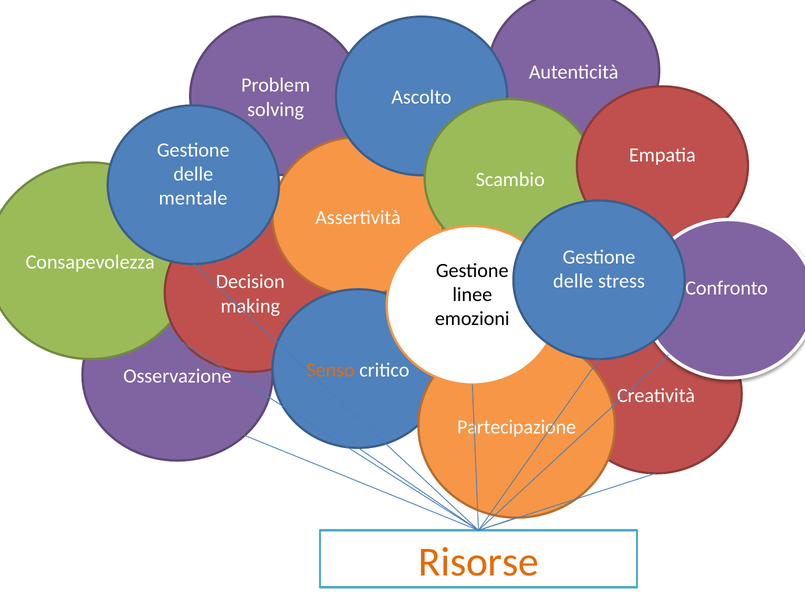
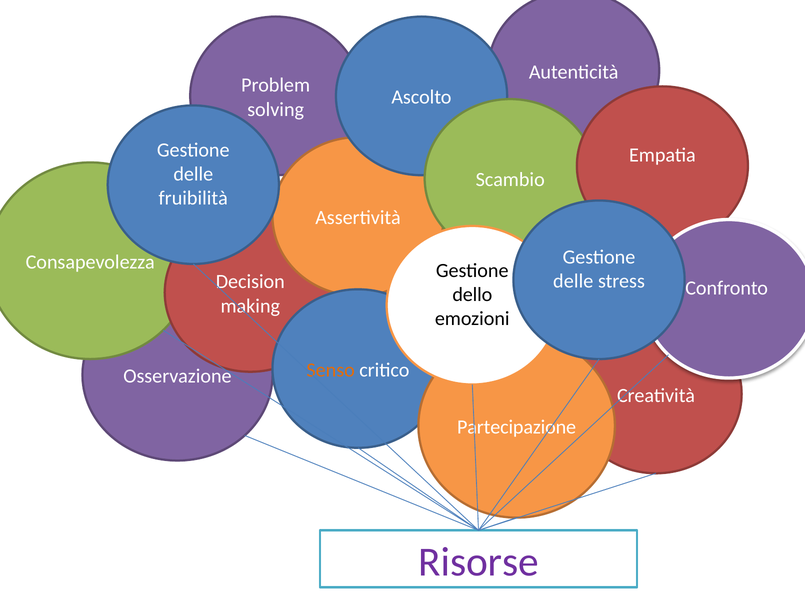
mentale: mentale -> fruibilità
linee: linee -> dello
Risorse colour: orange -> purple
